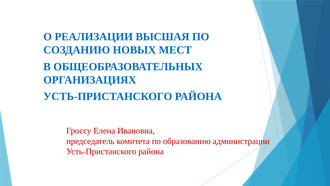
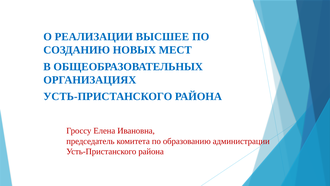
ВЫСШАЯ: ВЫСШАЯ -> ВЫСШЕЕ
